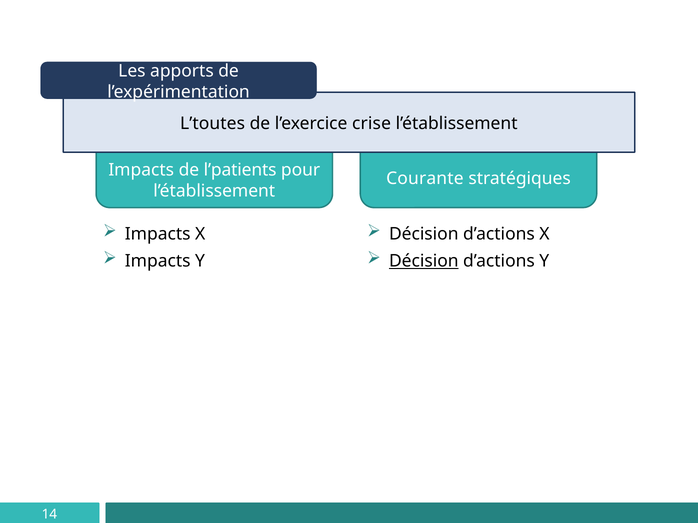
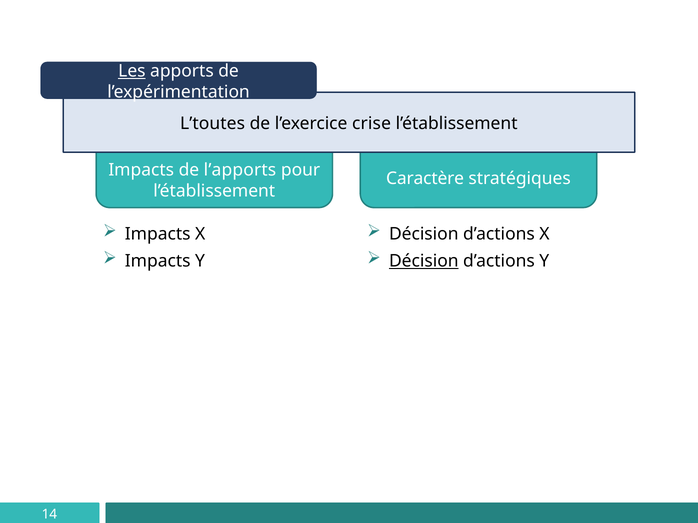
Les underline: none -> present
l’patients: l’patients -> l’apports
Courante: Courante -> Caractère
